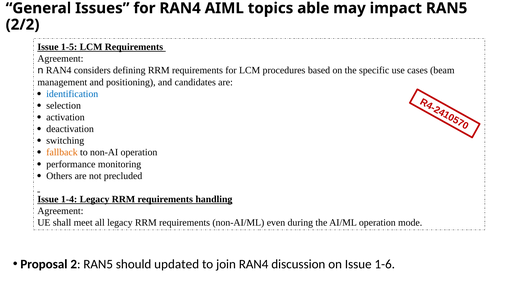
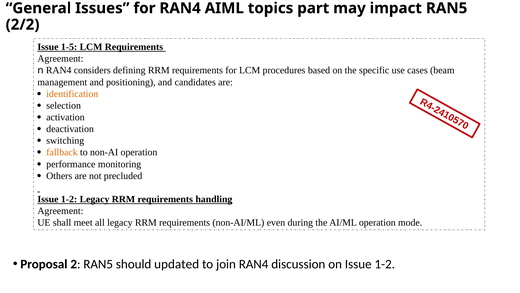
able: able -> part
identification colour: blue -> orange
1-4 at (69, 199): 1-4 -> 1-2
on Issue 1-6: 1-6 -> 1-2
